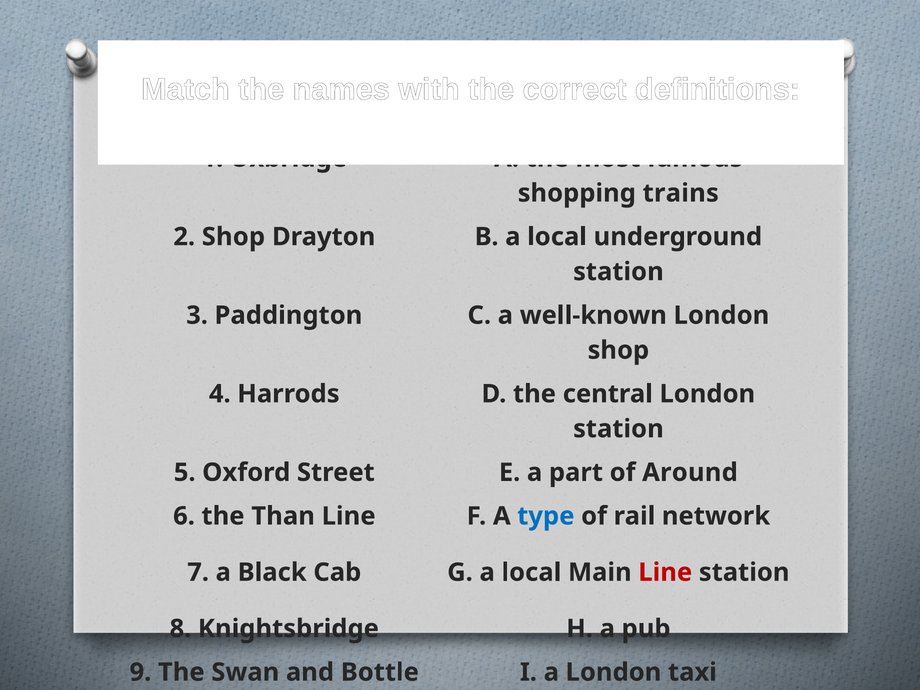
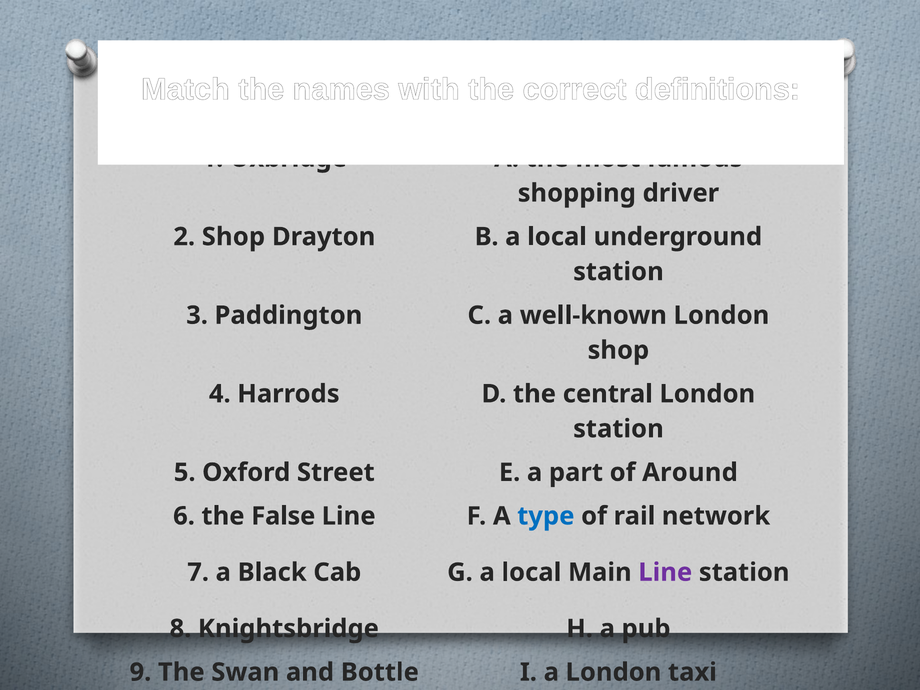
trains: trains -> driver
Than: Than -> False
Line at (665, 572) colour: red -> purple
